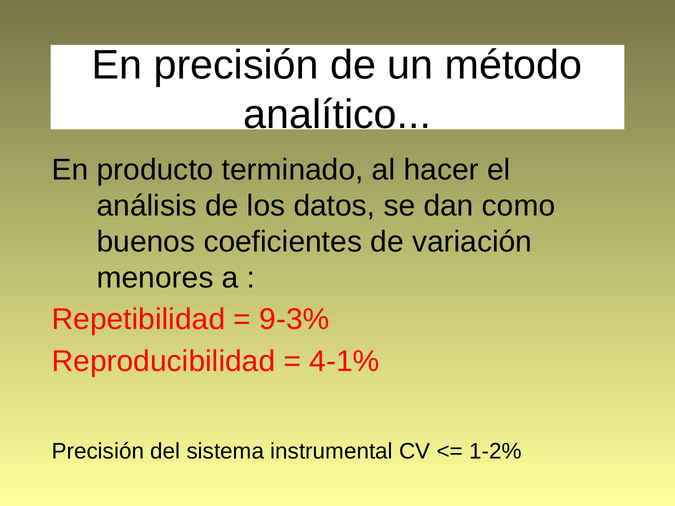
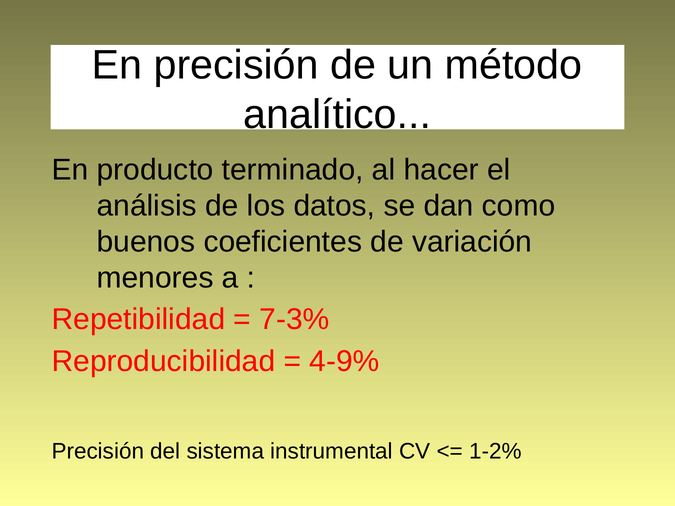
9-3%: 9-3% -> 7-3%
4-1%: 4-1% -> 4-9%
